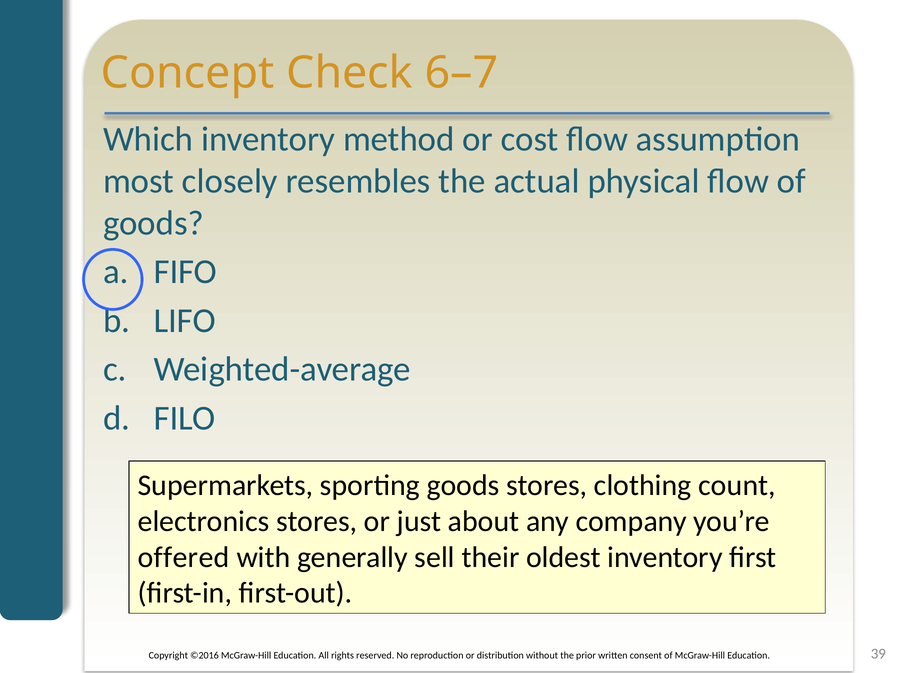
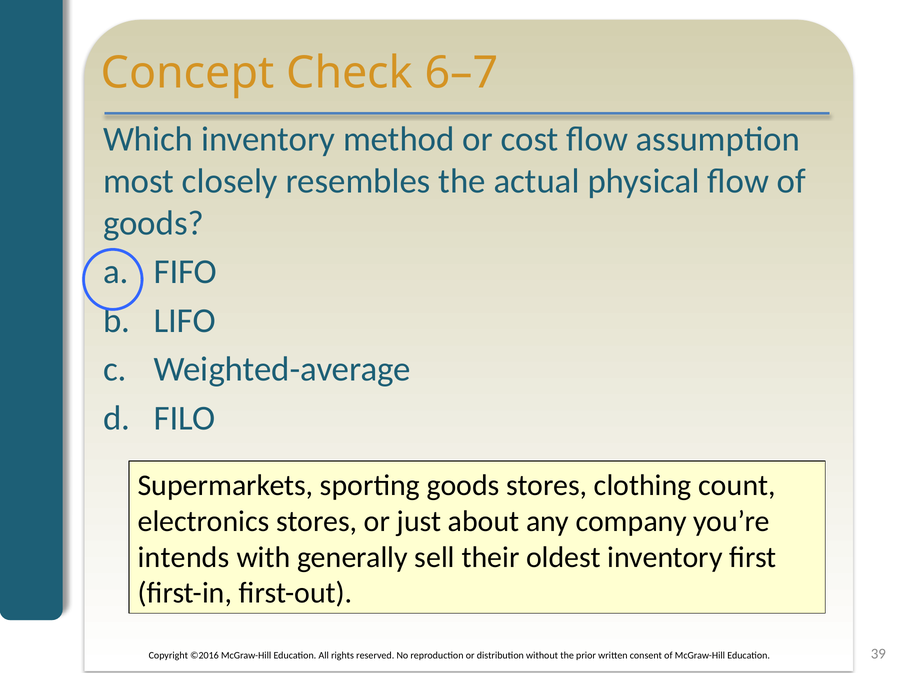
offered: offered -> intends
